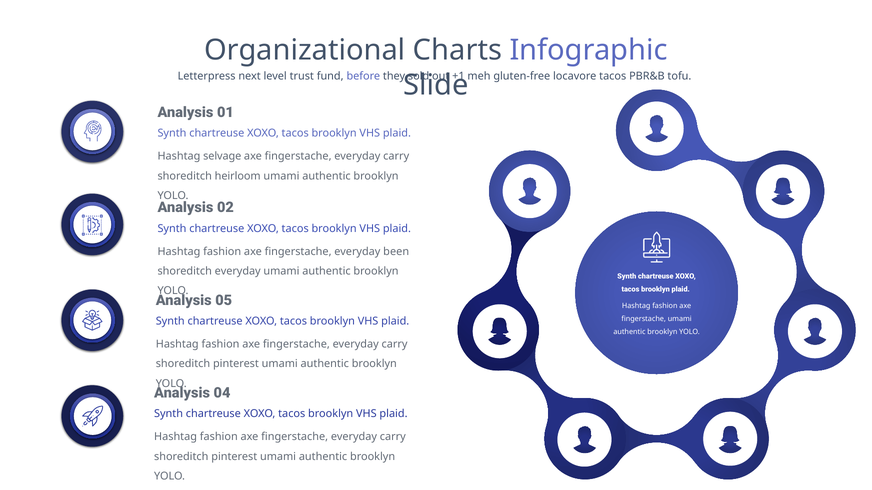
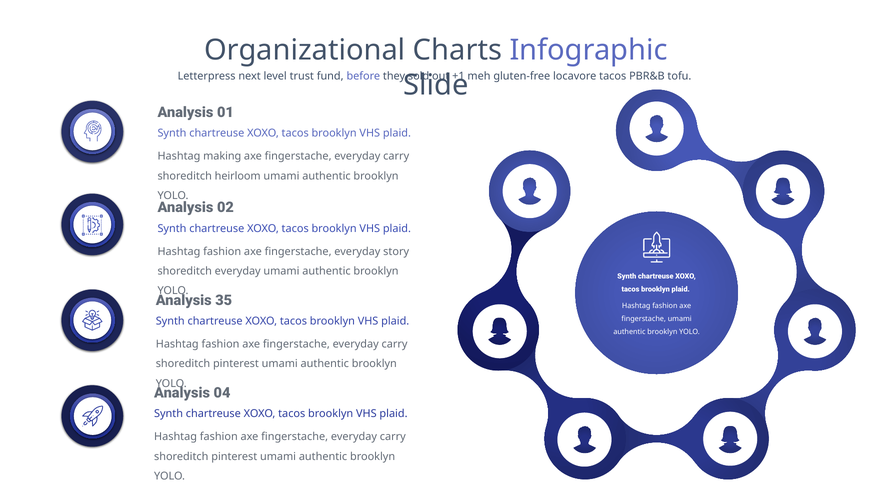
selvage: selvage -> making
been: been -> story
05: 05 -> 35
